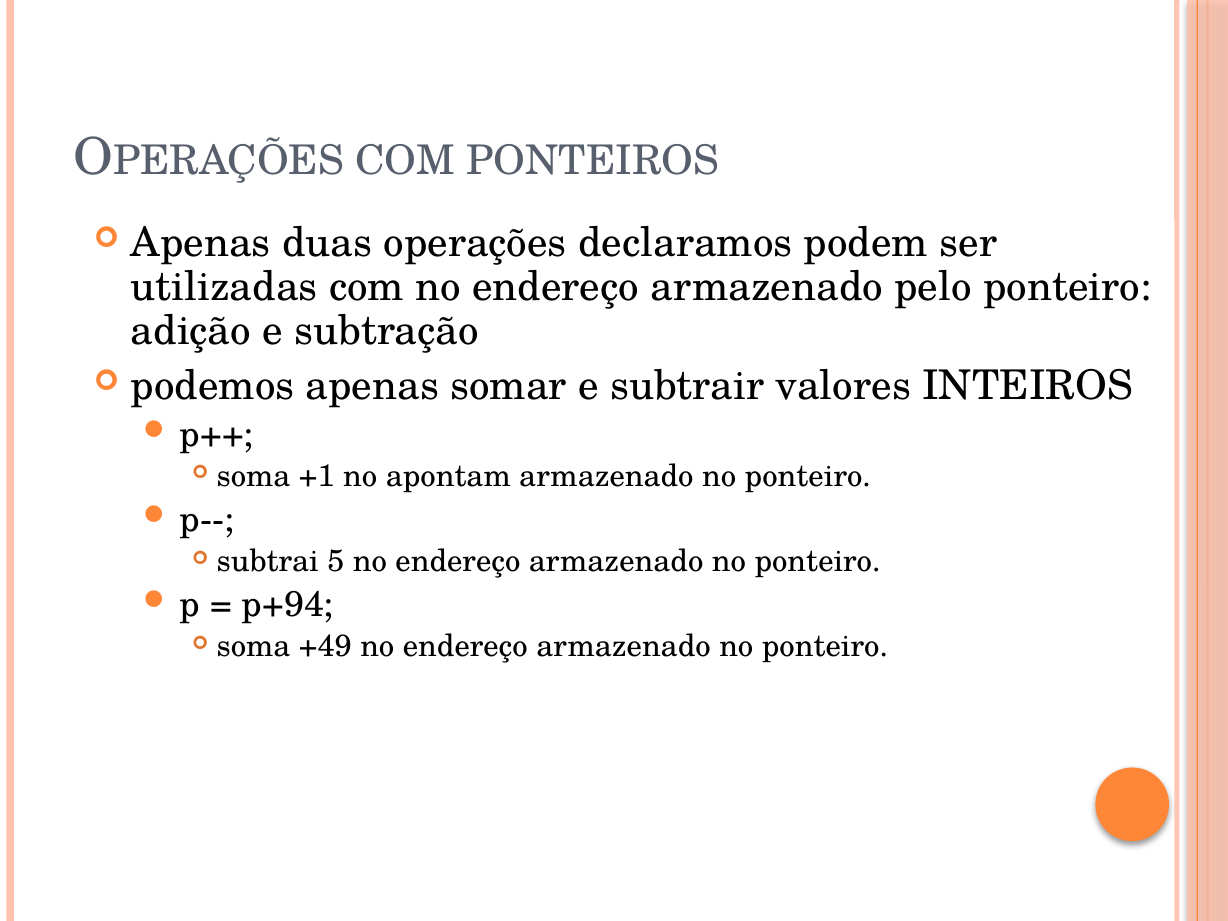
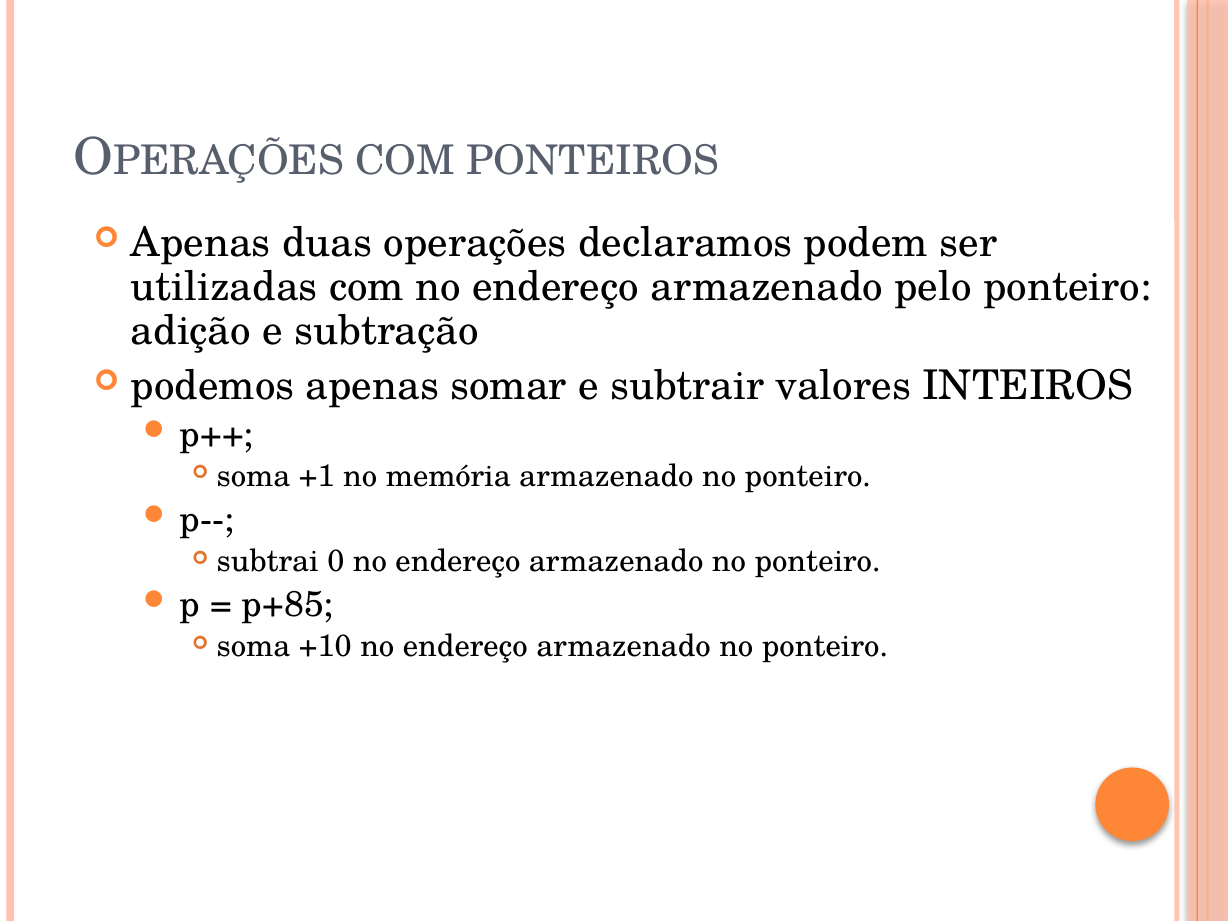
apontam: apontam -> memória
5: 5 -> 0
p+94: p+94 -> p+85
+49: +49 -> +10
